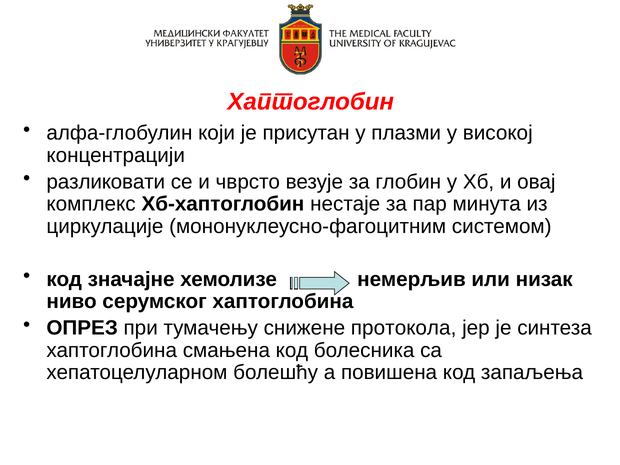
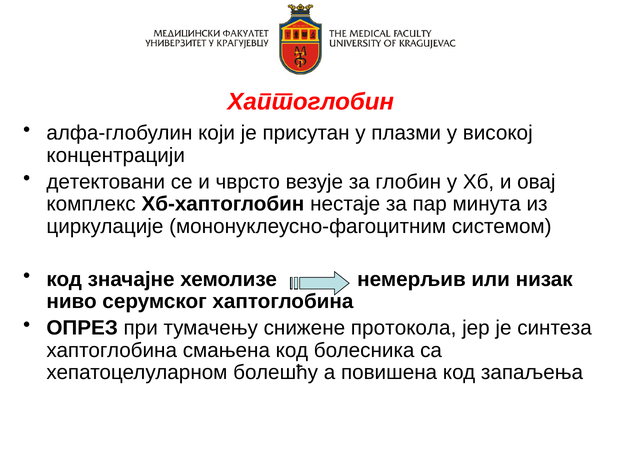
разликовати: разликовати -> детектовани
